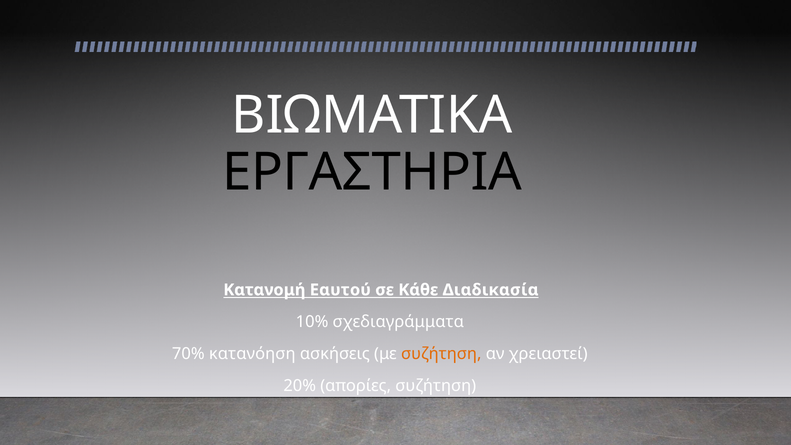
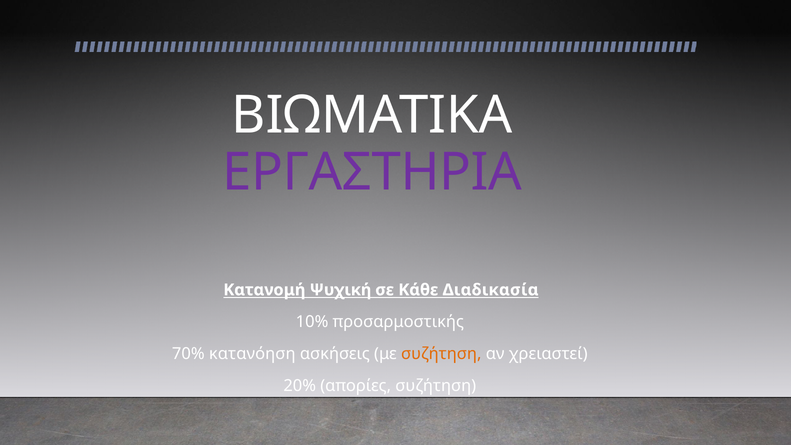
ΕΡΓΑΣΤΗΡΙΑ colour: black -> purple
Εαυτού: Εαυτού -> Ψυχική
σχεδιαγράμματα: σχεδιαγράμματα -> προσαρμοστικής
